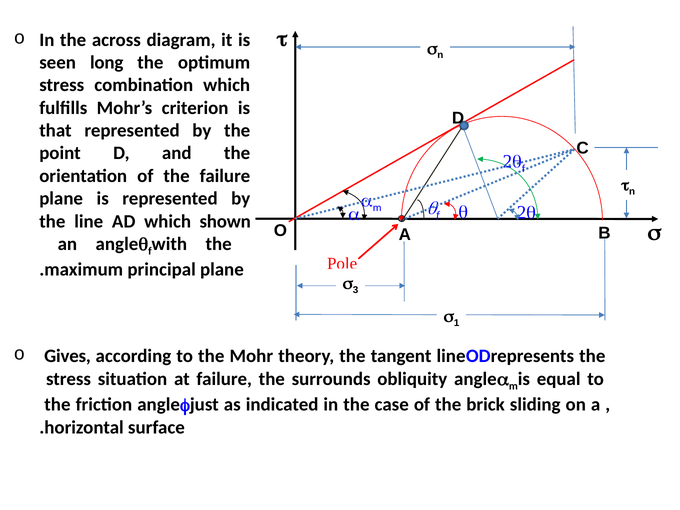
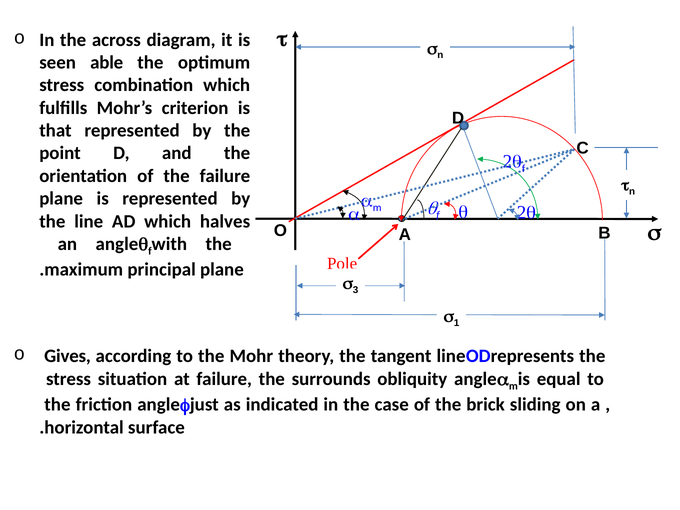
long: long -> able
shown: shown -> halves
